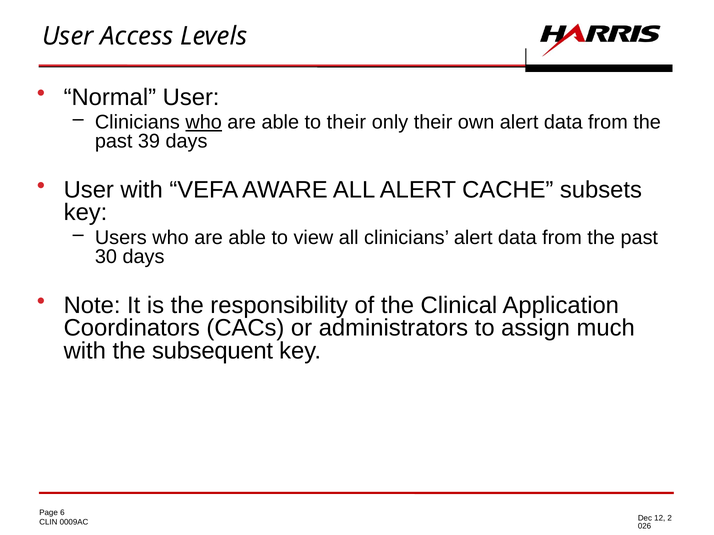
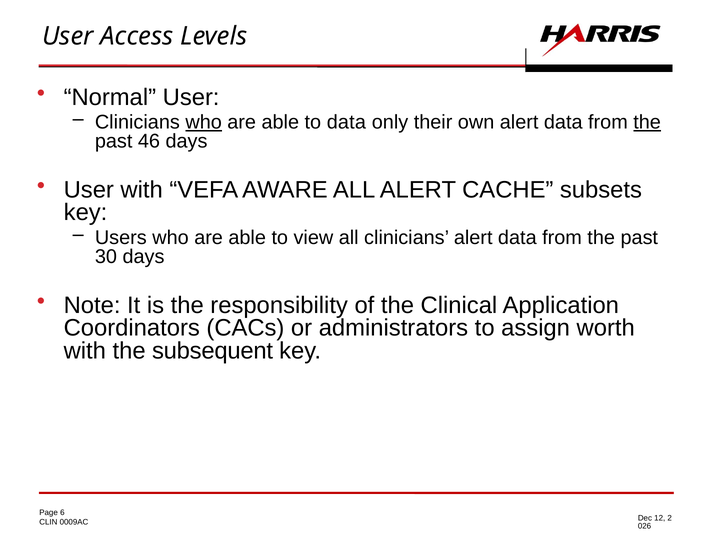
to their: their -> data
the at (647, 122) underline: none -> present
39: 39 -> 46
much: much -> worth
